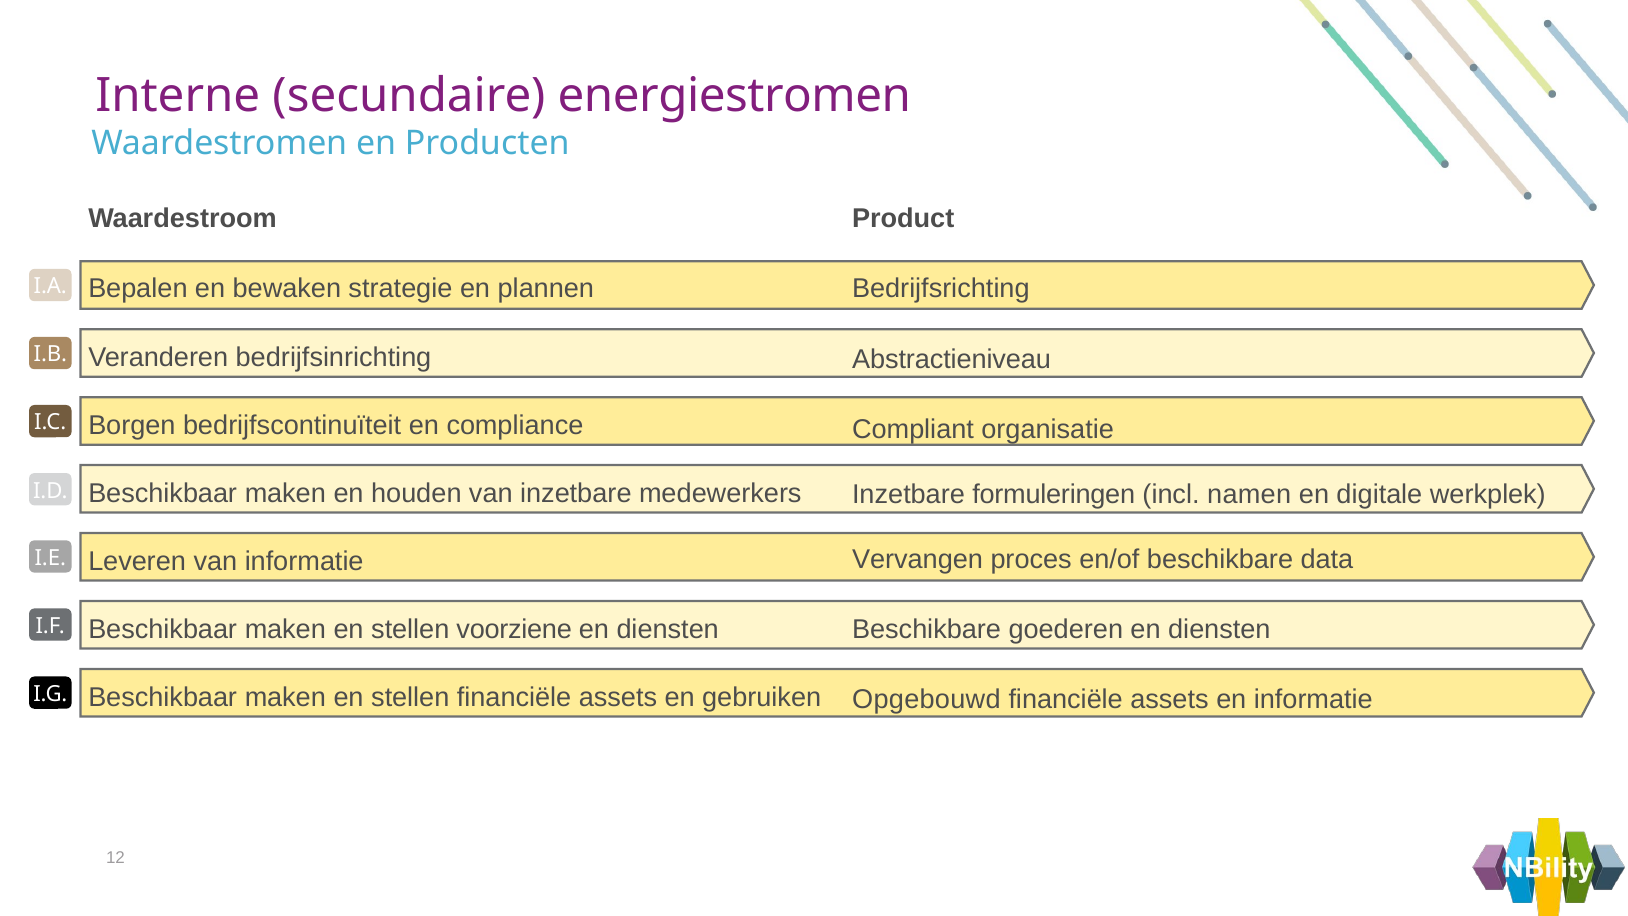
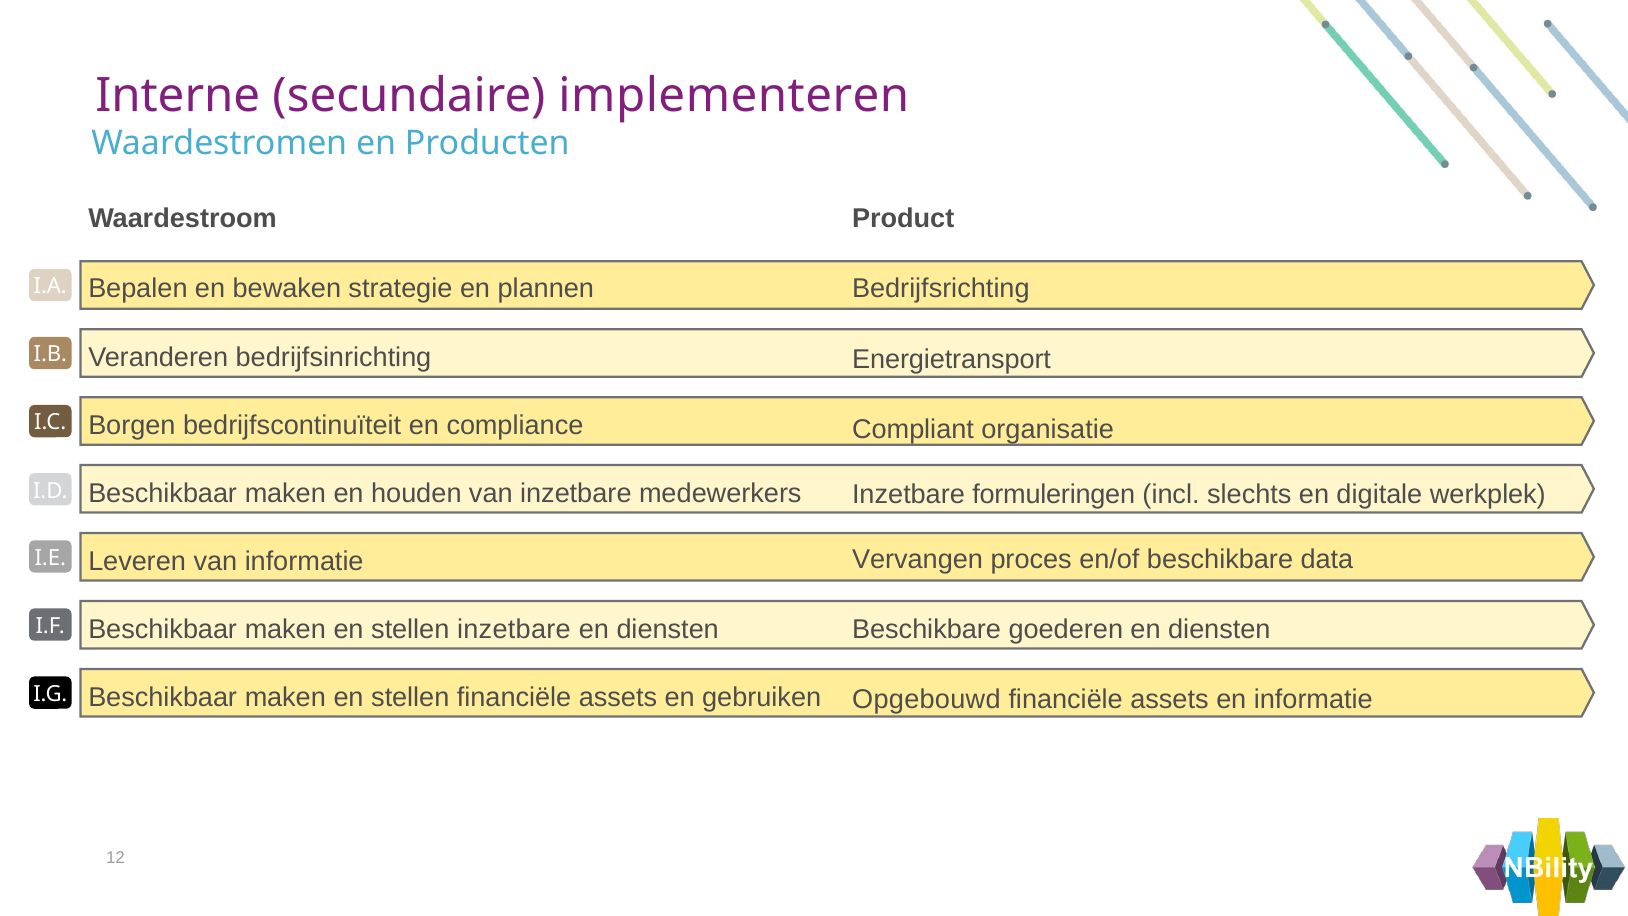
energiestromen: energiestromen -> implementeren
Abstractieniveau: Abstractieniveau -> Energietransport
namen: namen -> slechts
stellen voorziene: voorziene -> inzetbare
